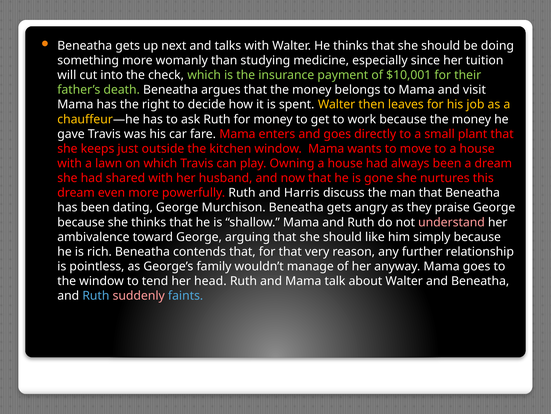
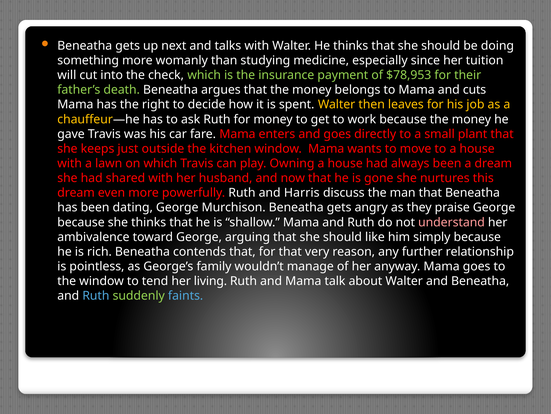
$10,001: $10,001 -> $78,953
visit: visit -> cuts
head: head -> living
suddenly colour: pink -> light green
